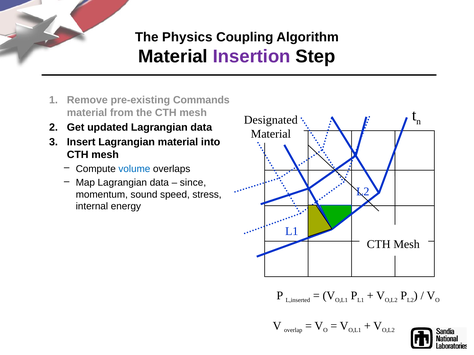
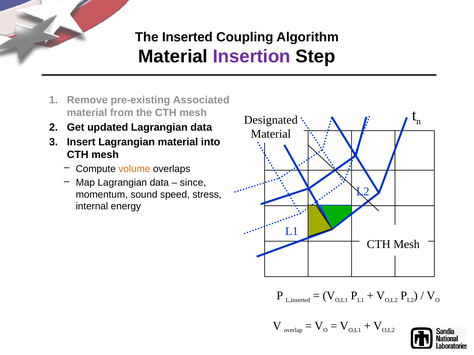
Physics: Physics -> Inserted
Commands: Commands -> Associated
volume colour: blue -> orange
